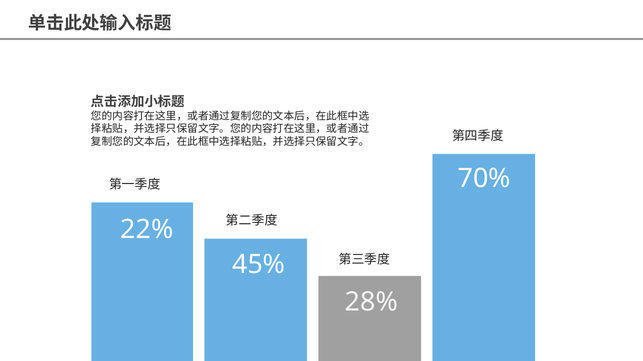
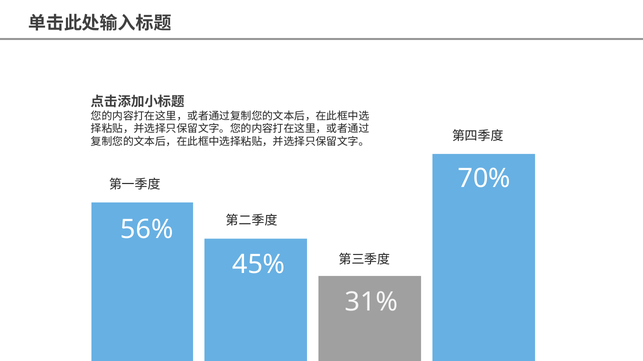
22%: 22% -> 56%
28%: 28% -> 31%
